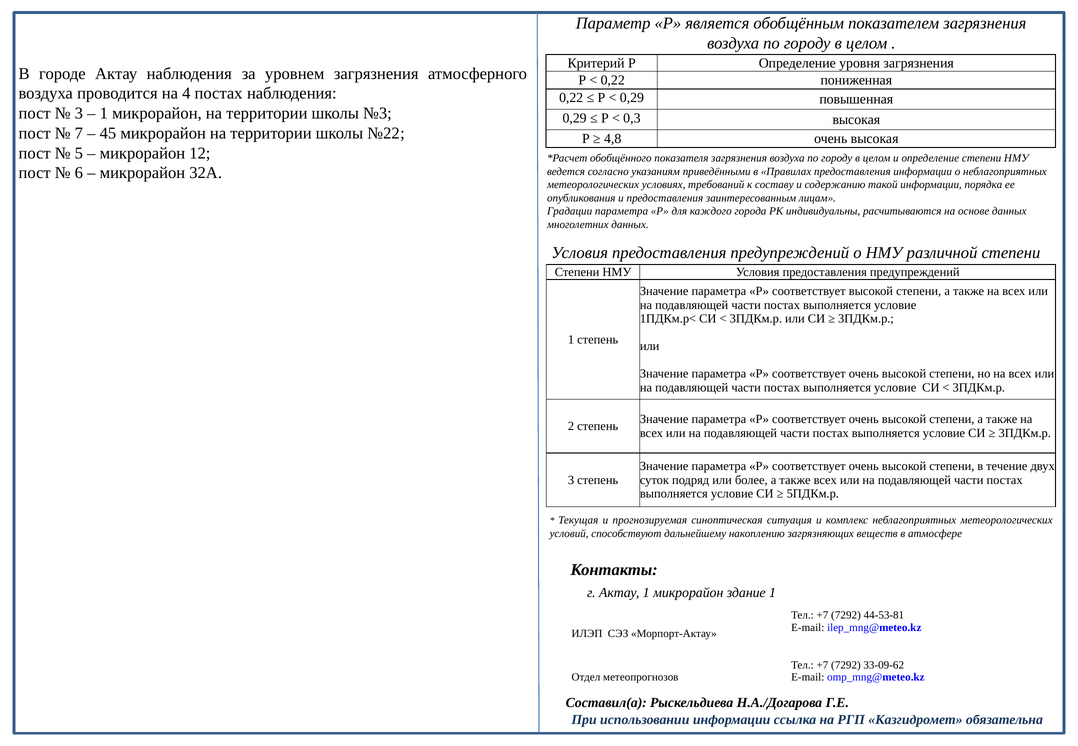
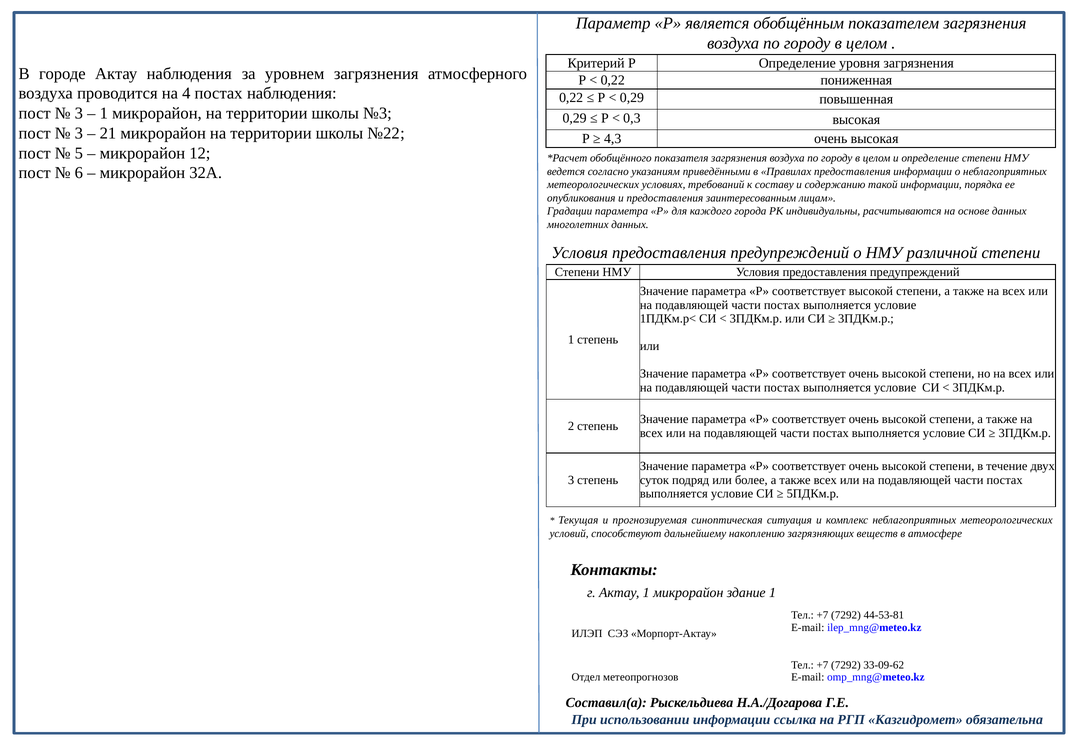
7 at (79, 133): 7 -> 3
45: 45 -> 21
4,8: 4,8 -> 4,3
